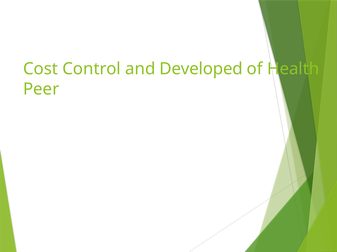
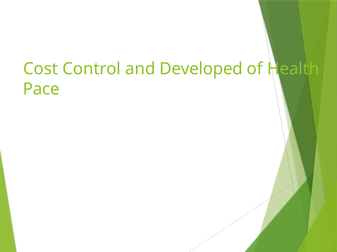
Peer: Peer -> Pace
